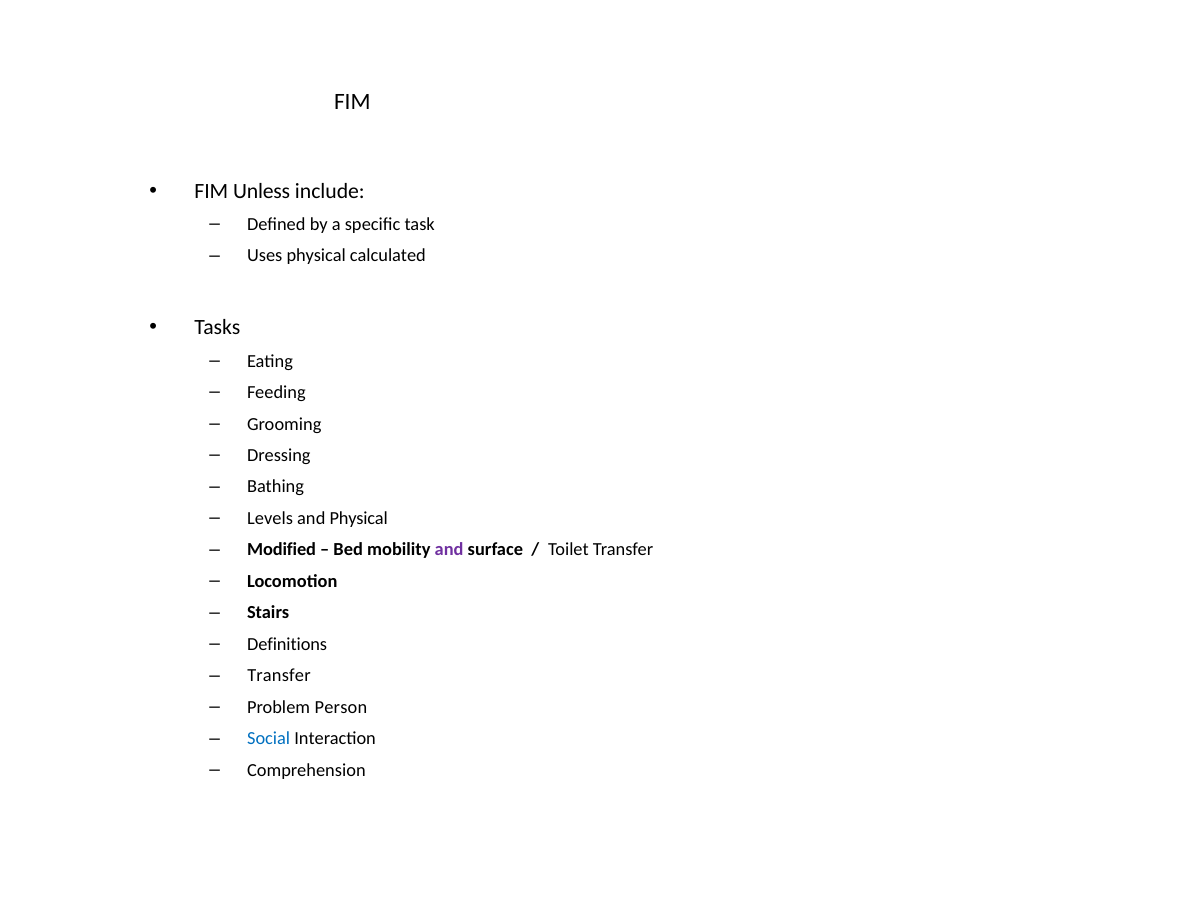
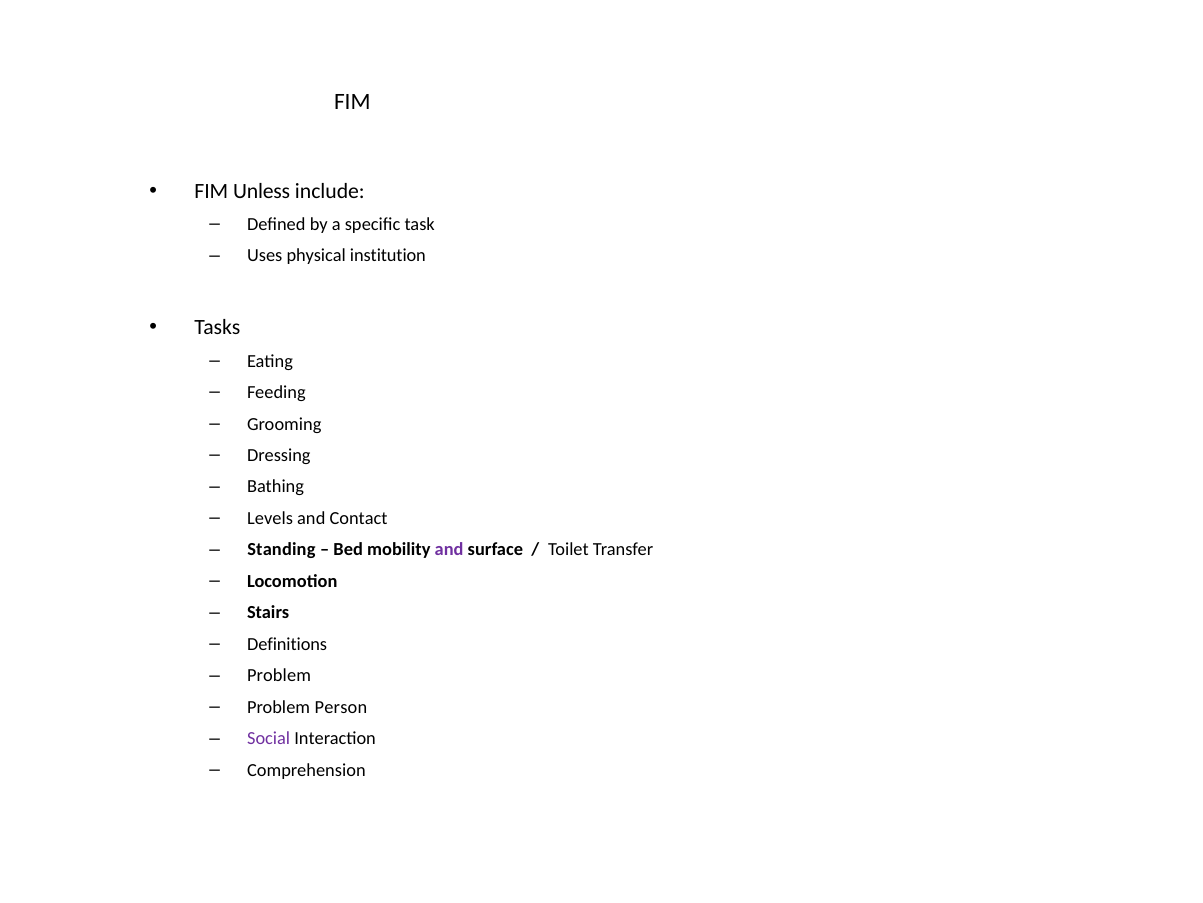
calculated: calculated -> institution
and Physical: Physical -> Contact
Modified: Modified -> Standing
Transfer at (279, 675): Transfer -> Problem
Social colour: blue -> purple
